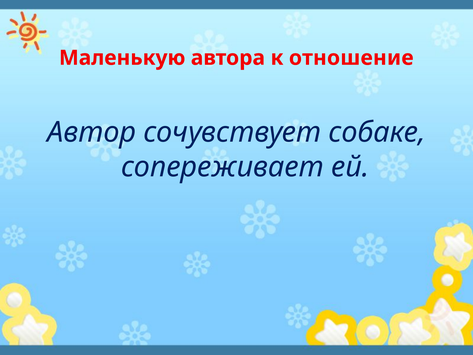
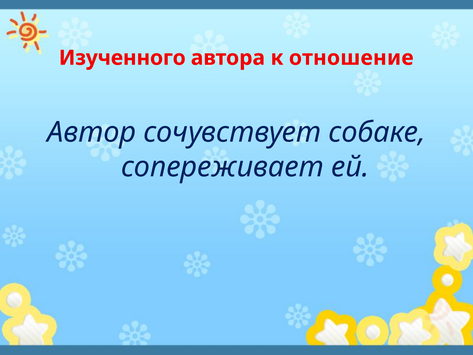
Маленькую: Маленькую -> Изученного
